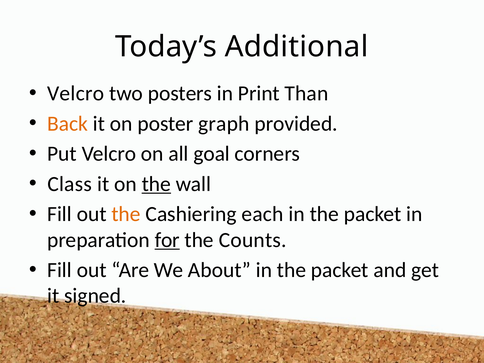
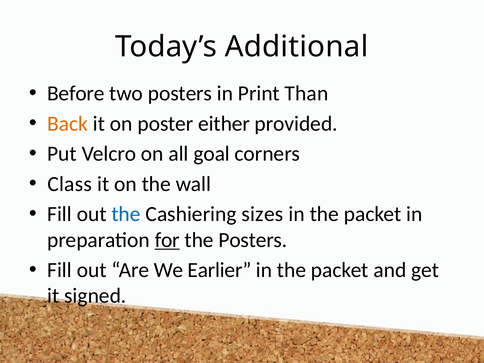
Velcro at (76, 93): Velcro -> Before
graph: graph -> either
the at (156, 184) underline: present -> none
the at (126, 214) colour: orange -> blue
each: each -> sizes
the Counts: Counts -> Posters
About: About -> Earlier
